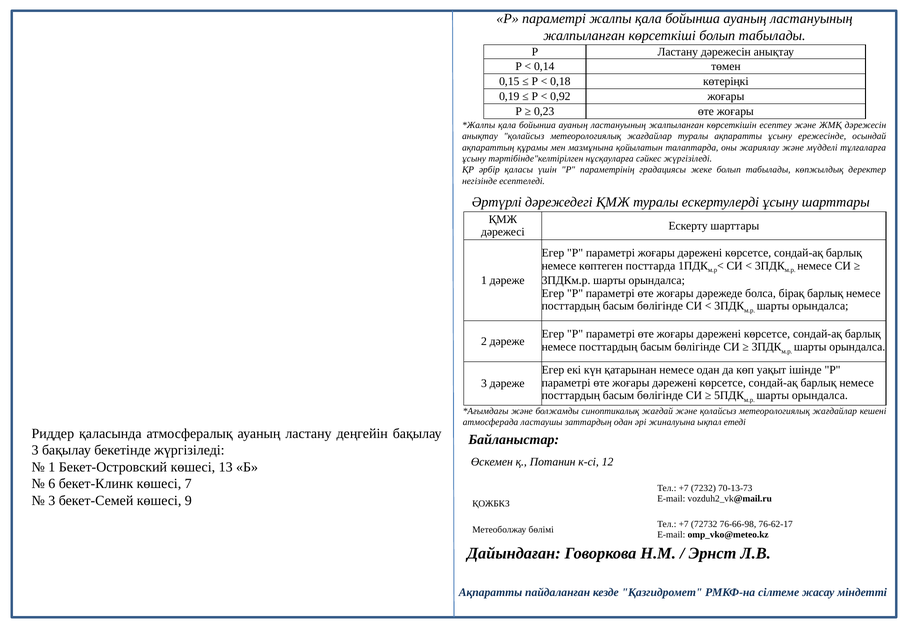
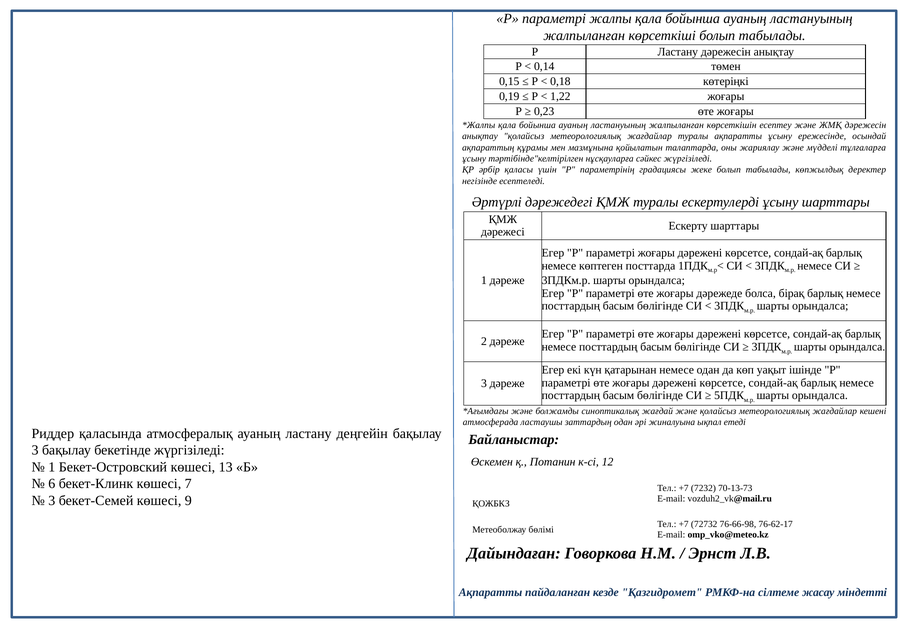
0,92: 0,92 -> 1,22
